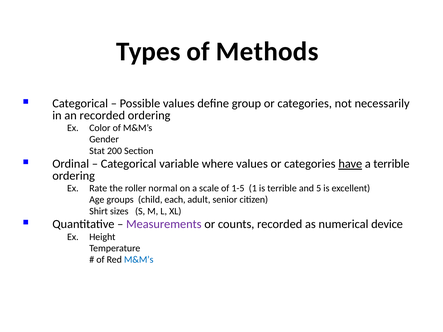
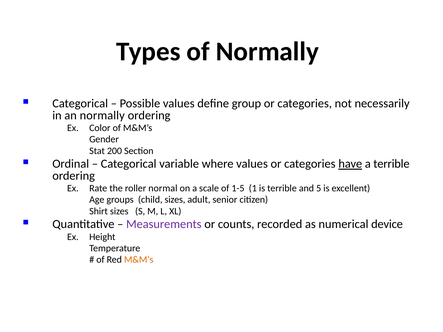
of Methods: Methods -> Normally
an recorded: recorded -> normally
child each: each -> sizes
M&M’s at (139, 260) colour: blue -> orange
